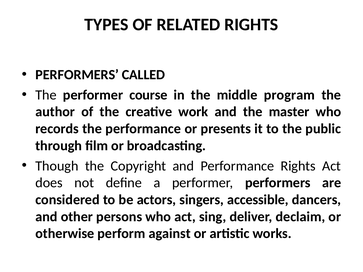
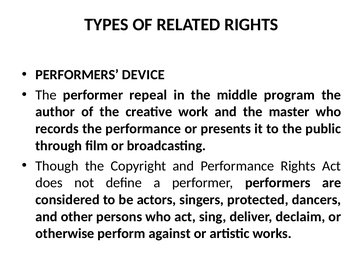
CALLED: CALLED -> DEVICE
course: course -> repeal
accessible: accessible -> protected
